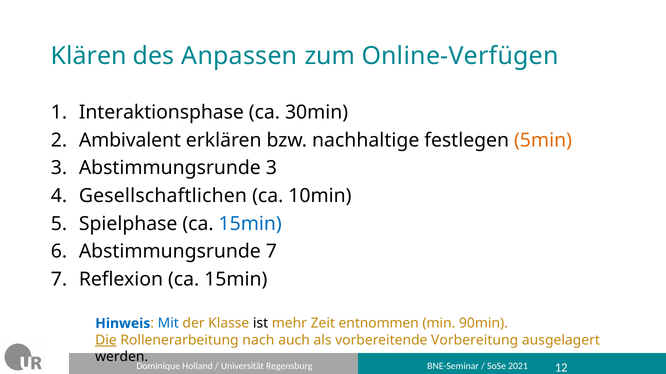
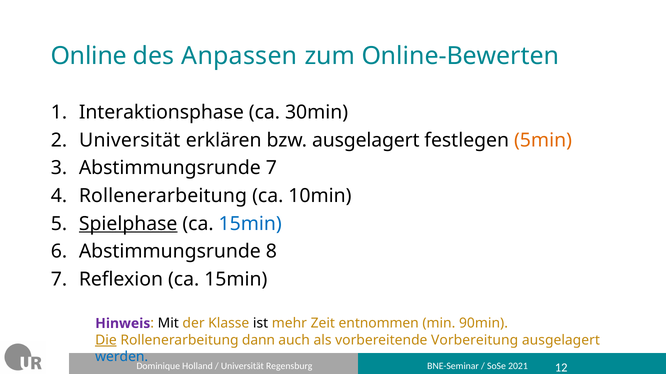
Klären: Klären -> Online
Online-Verfügen: Online-Verfügen -> Online-Bewerten
2 Ambivalent: Ambivalent -> Universität
bzw nachhaltige: nachhaltige -> ausgelagert
Abstimmungsrunde 3: 3 -> 7
Gesellschaftlichen at (163, 196): Gesellschaftlichen -> Rollenerarbeitung
Spielphase underline: none -> present
Abstimmungsrunde 7: 7 -> 8
Hinweis colour: blue -> purple
Mit colour: blue -> black
nach: nach -> dann
werden colour: black -> blue
